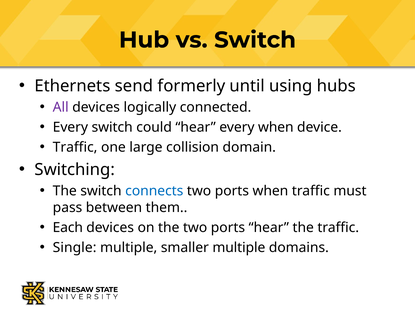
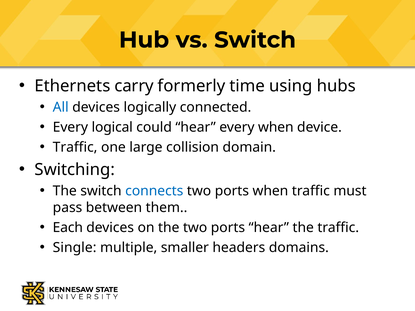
send: send -> carry
until: until -> time
All colour: purple -> blue
Every switch: switch -> logical
smaller multiple: multiple -> headers
